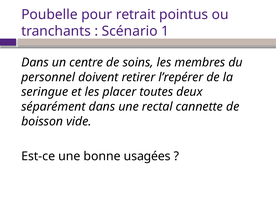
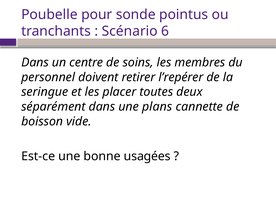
retrait: retrait -> sonde
1: 1 -> 6
rectal: rectal -> plans
